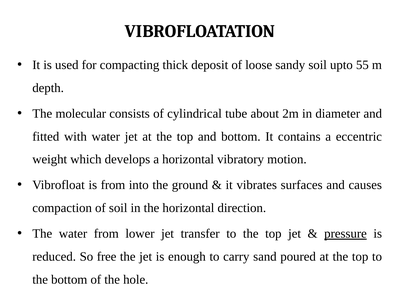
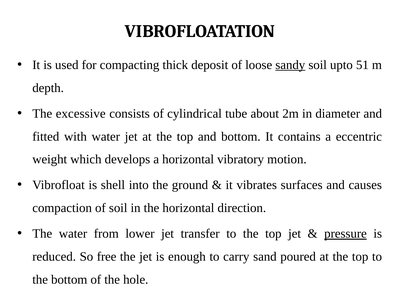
sandy underline: none -> present
55: 55 -> 51
molecular: molecular -> excessive
is from: from -> shell
